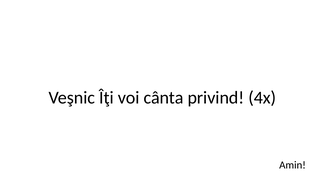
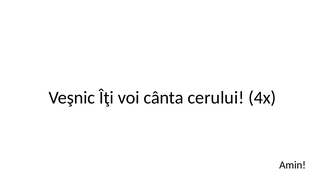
privind: privind -> cerului
